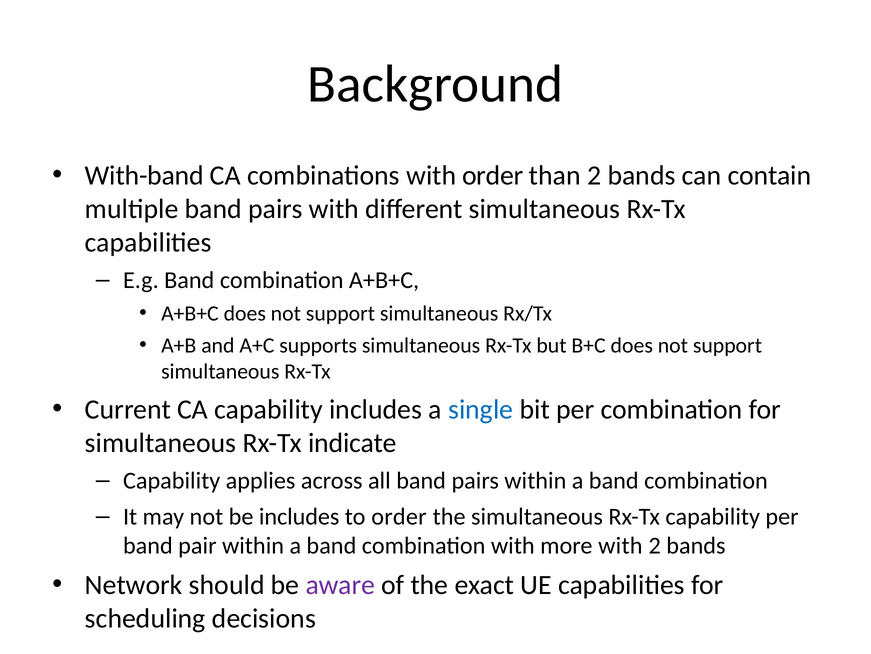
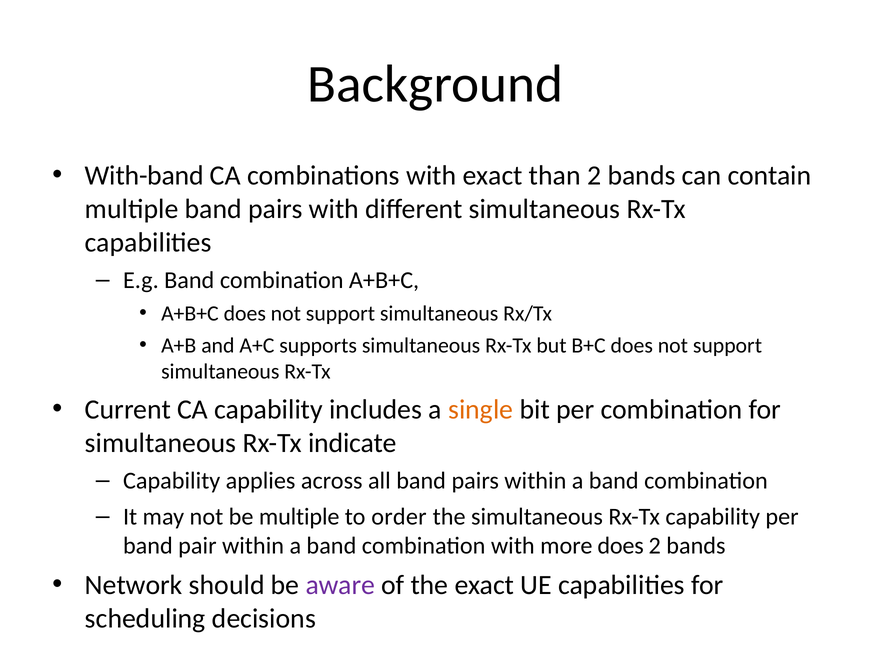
with order: order -> exact
single colour: blue -> orange
be includes: includes -> multiple
more with: with -> does
